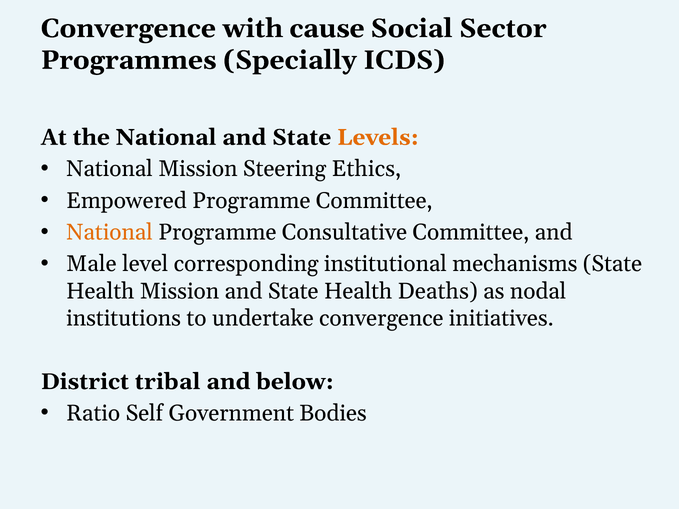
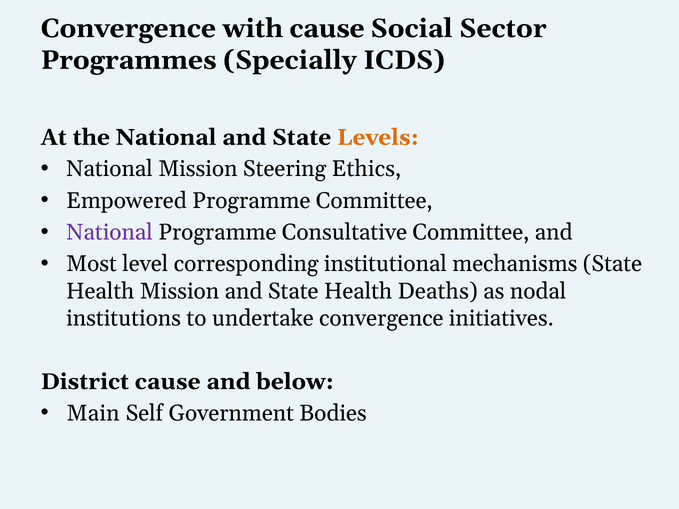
National at (109, 232) colour: orange -> purple
Male: Male -> Most
District tribal: tribal -> cause
Ratio: Ratio -> Main
